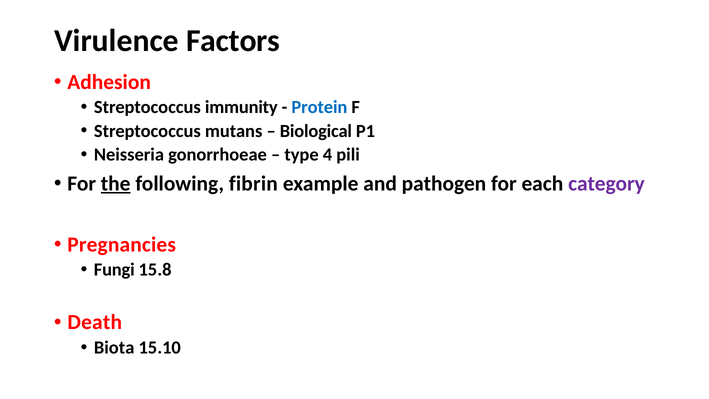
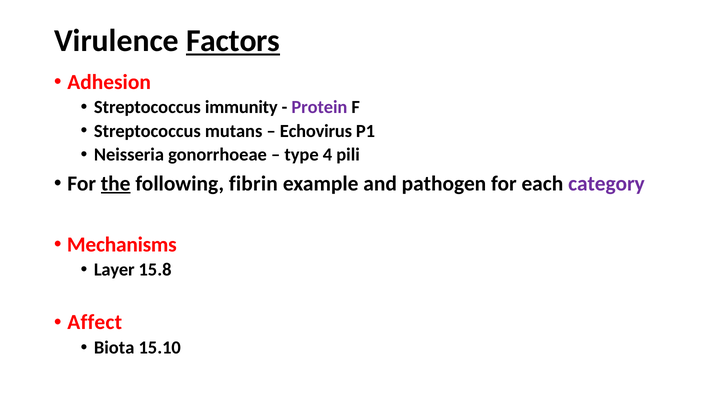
Factors underline: none -> present
Protein colour: blue -> purple
Biological: Biological -> Echovirus
Pregnancies: Pregnancies -> Mechanisms
Fungi: Fungi -> Layer
Death: Death -> Affect
